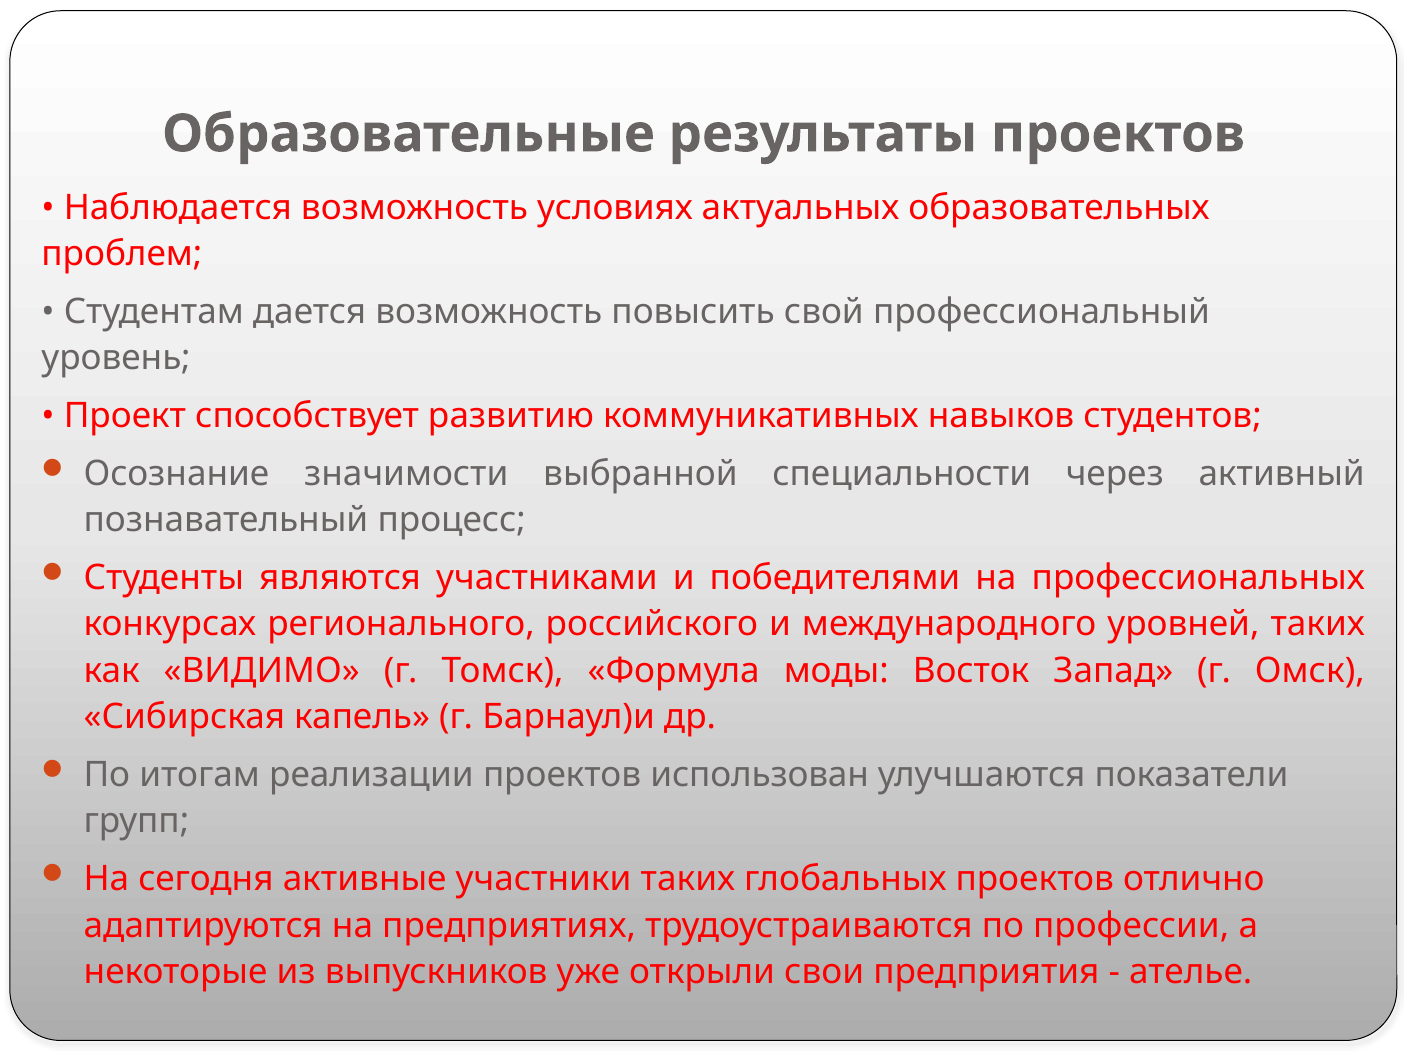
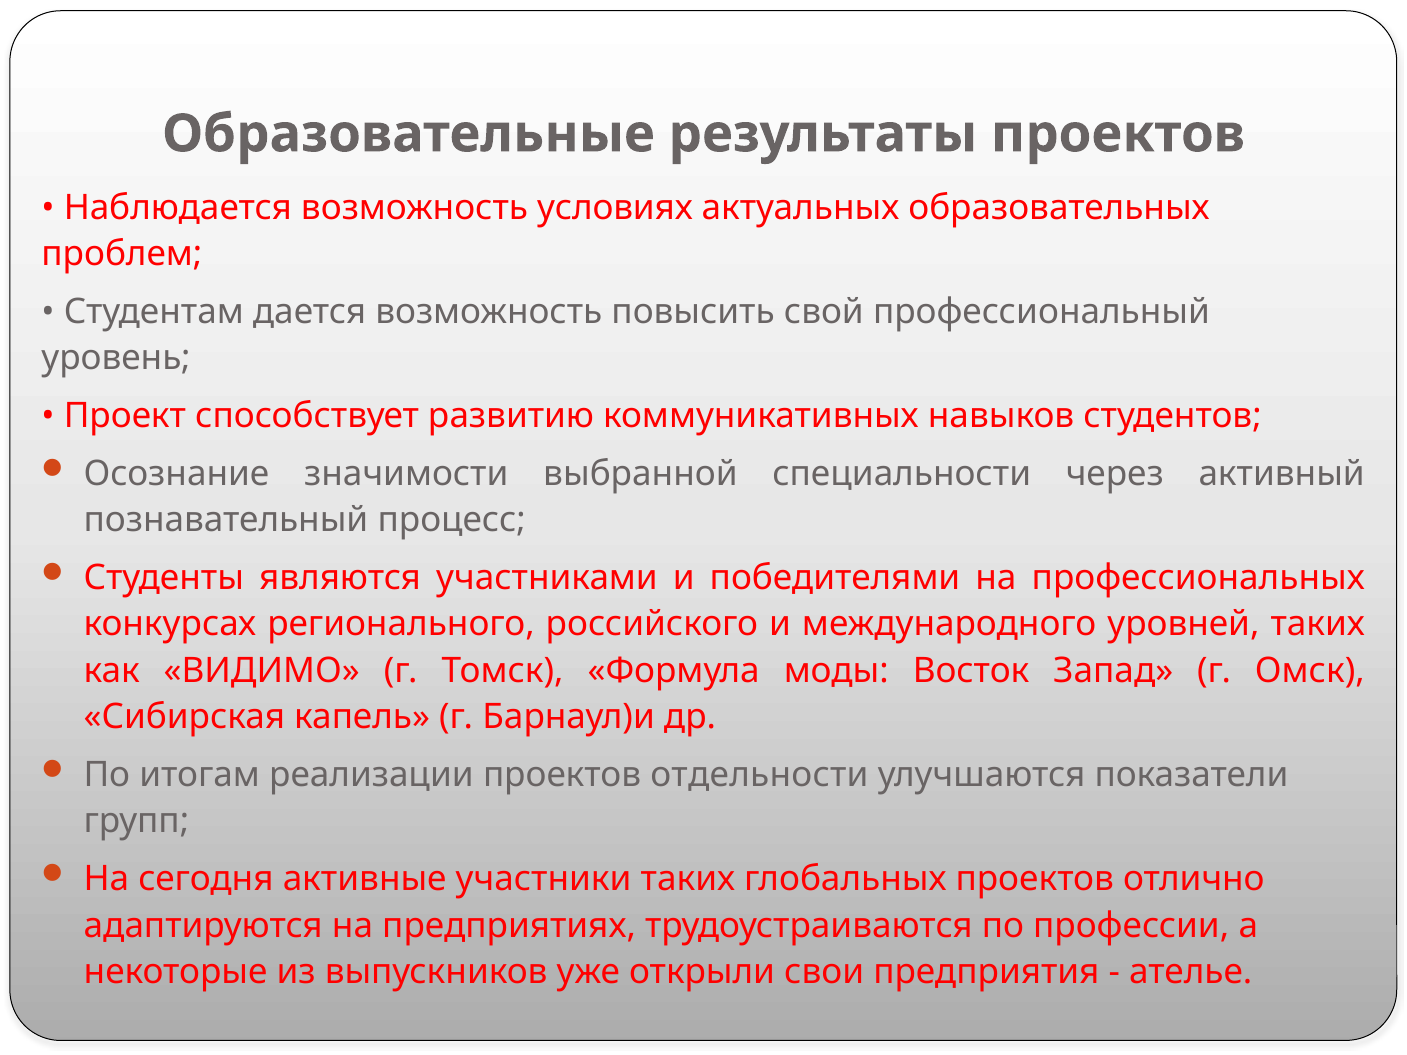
использован: использован -> отдельности
